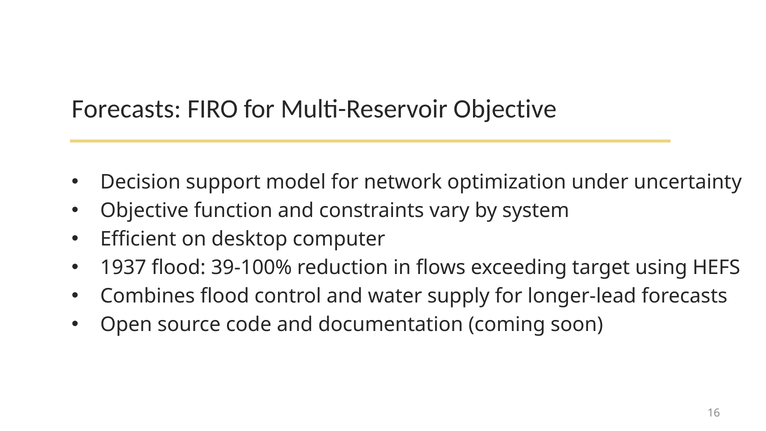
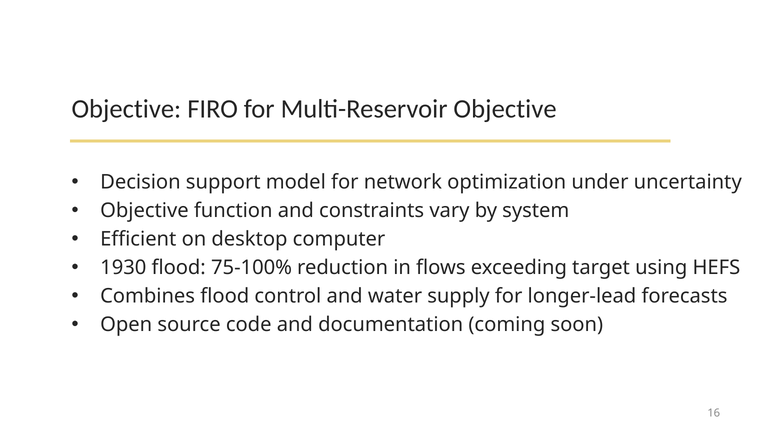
Forecasts at (126, 109): Forecasts -> Objective
1937: 1937 -> 1930
39-100%: 39-100% -> 75-100%
